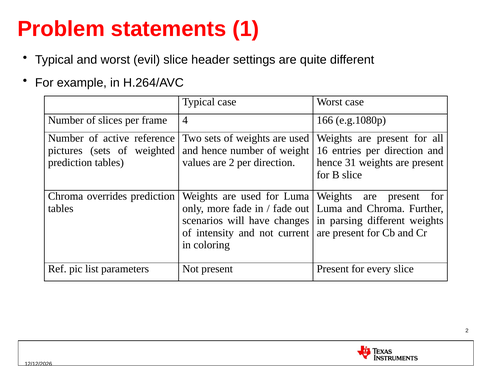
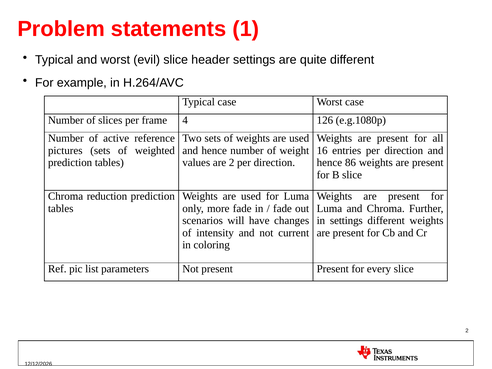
166: 166 -> 126
31: 31 -> 86
overrides: overrides -> reduction
in parsing: parsing -> settings
